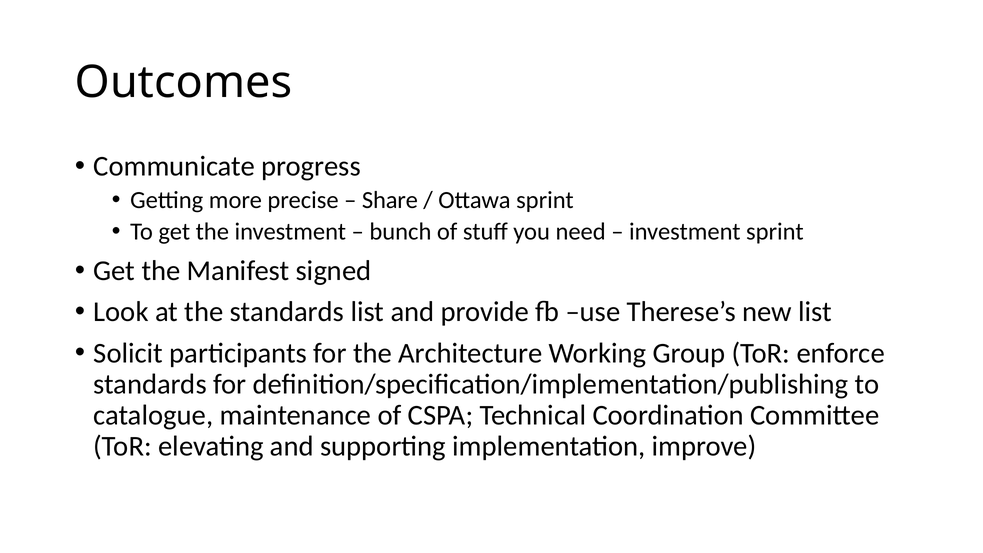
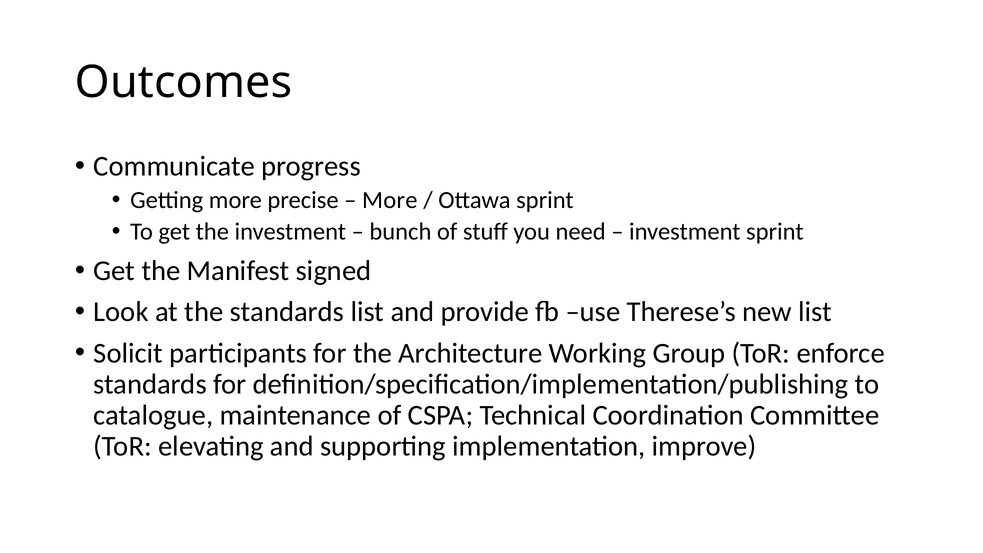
Share at (390, 200): Share -> More
